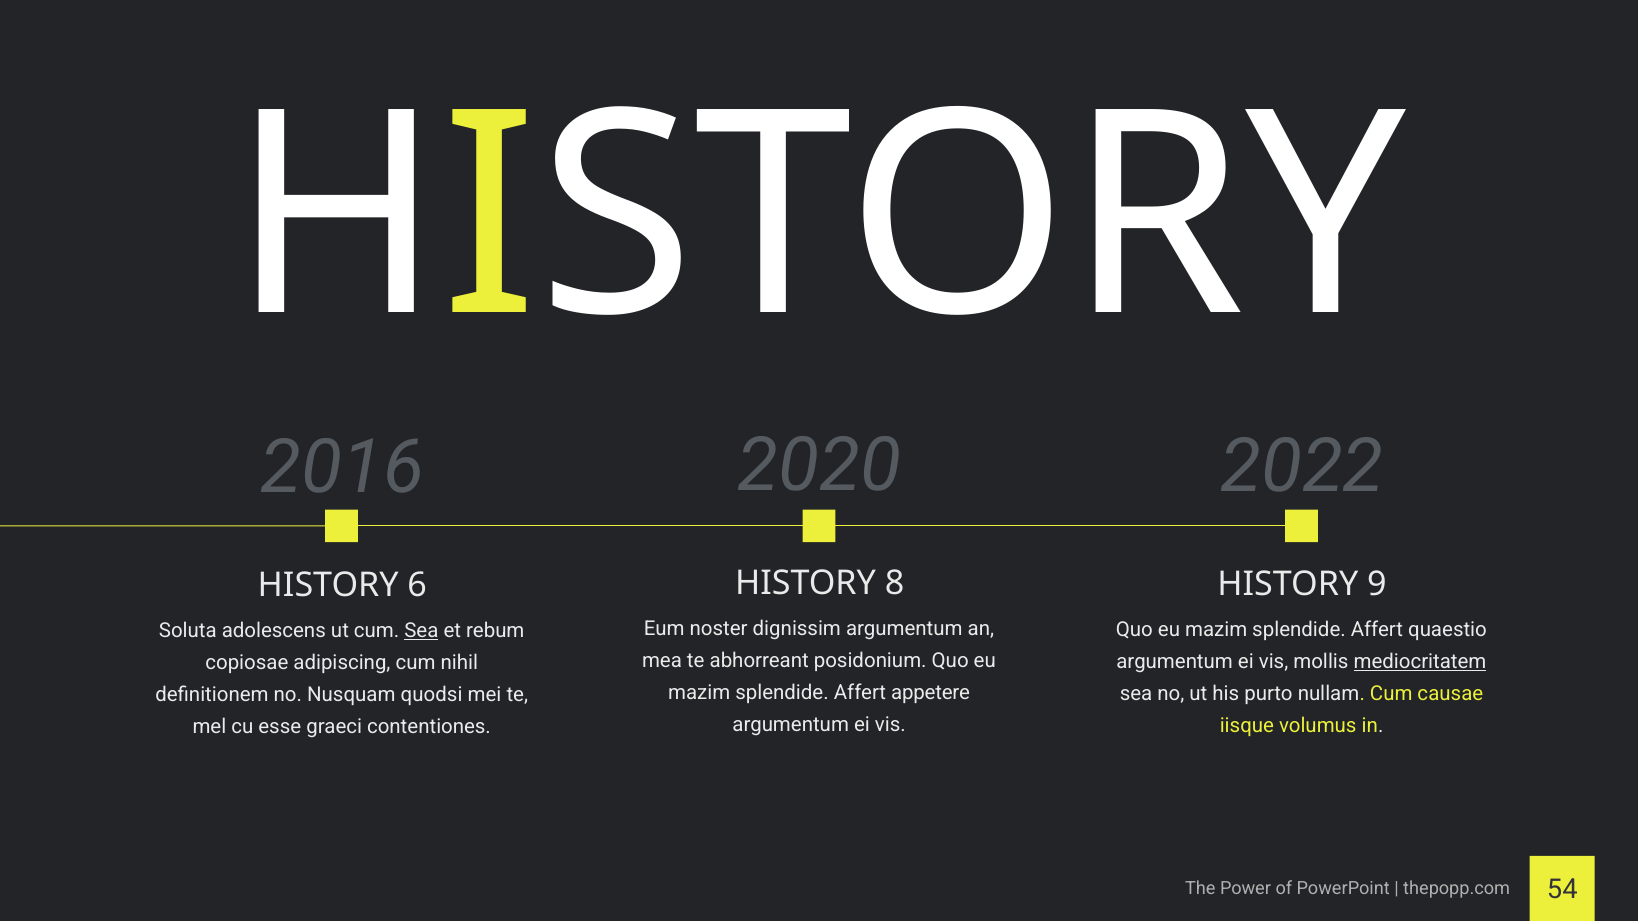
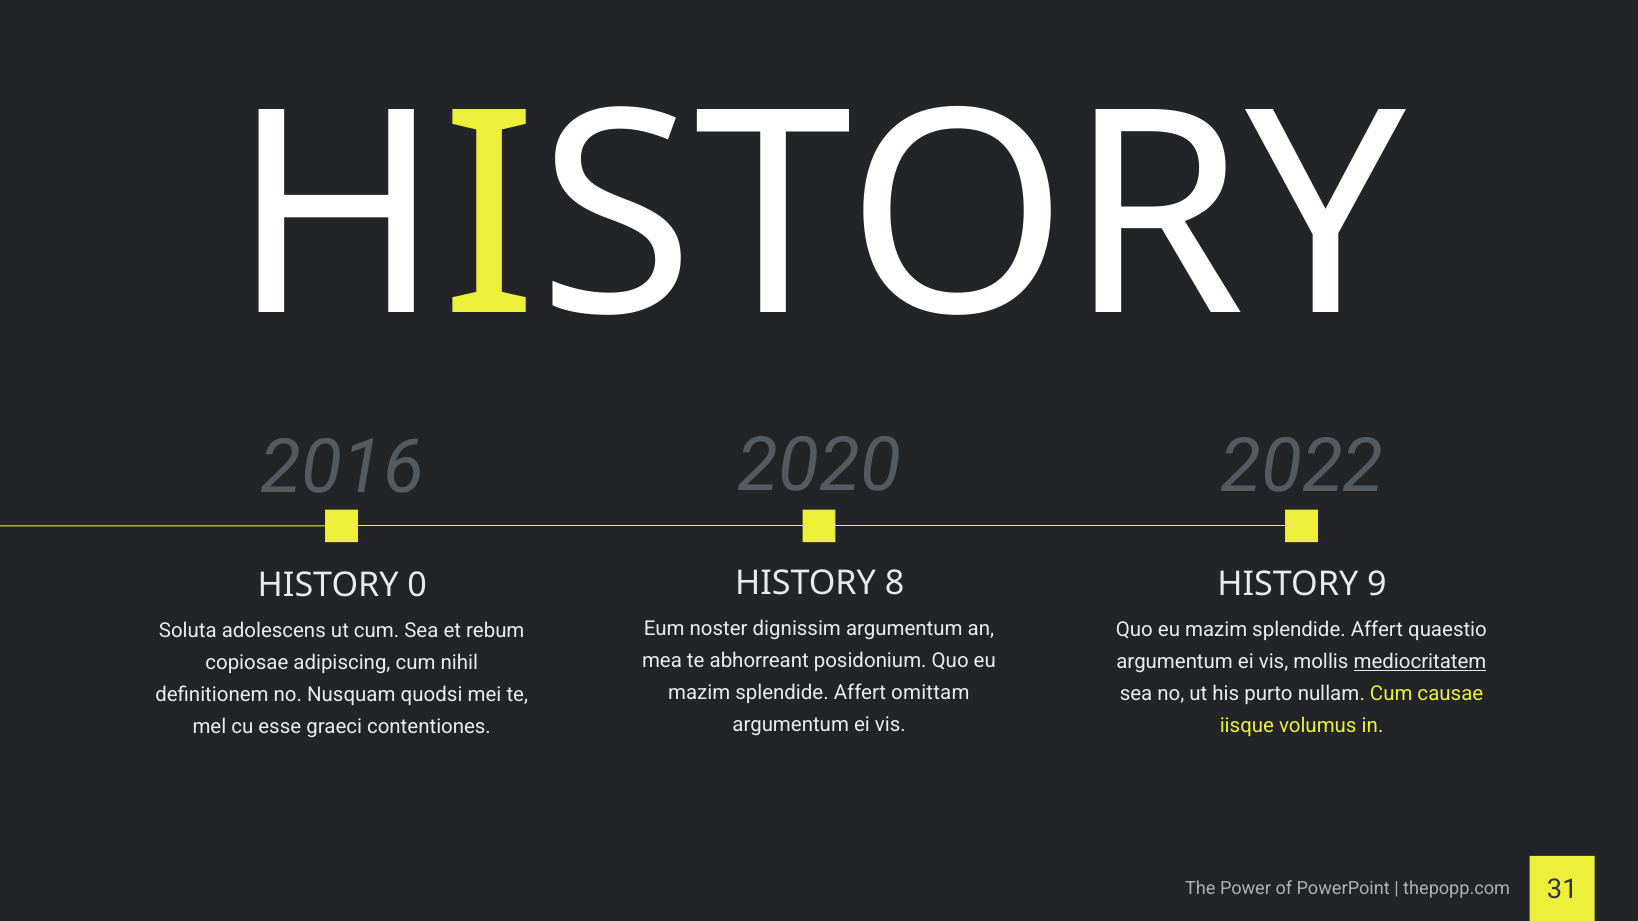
6: 6 -> 0
Sea at (421, 631) underline: present -> none
appetere: appetere -> omittam
54: 54 -> 31
